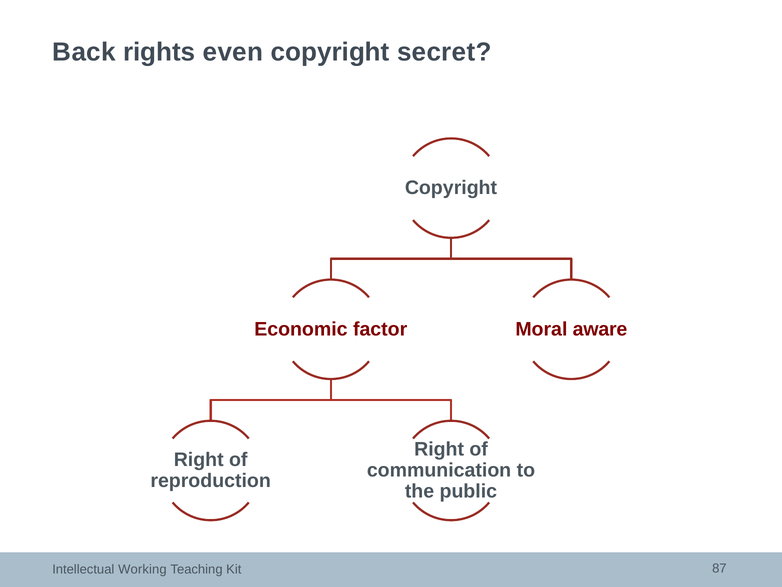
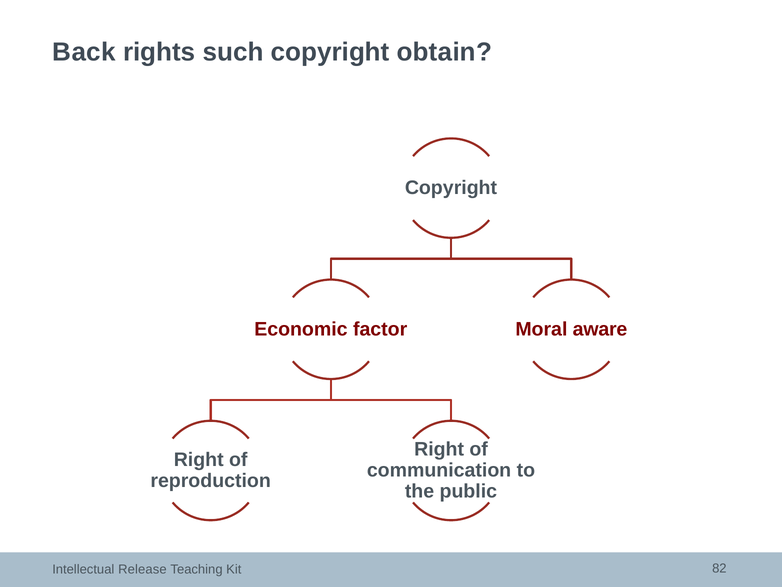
even: even -> such
secret: secret -> obtain
Working: Working -> Release
87: 87 -> 82
